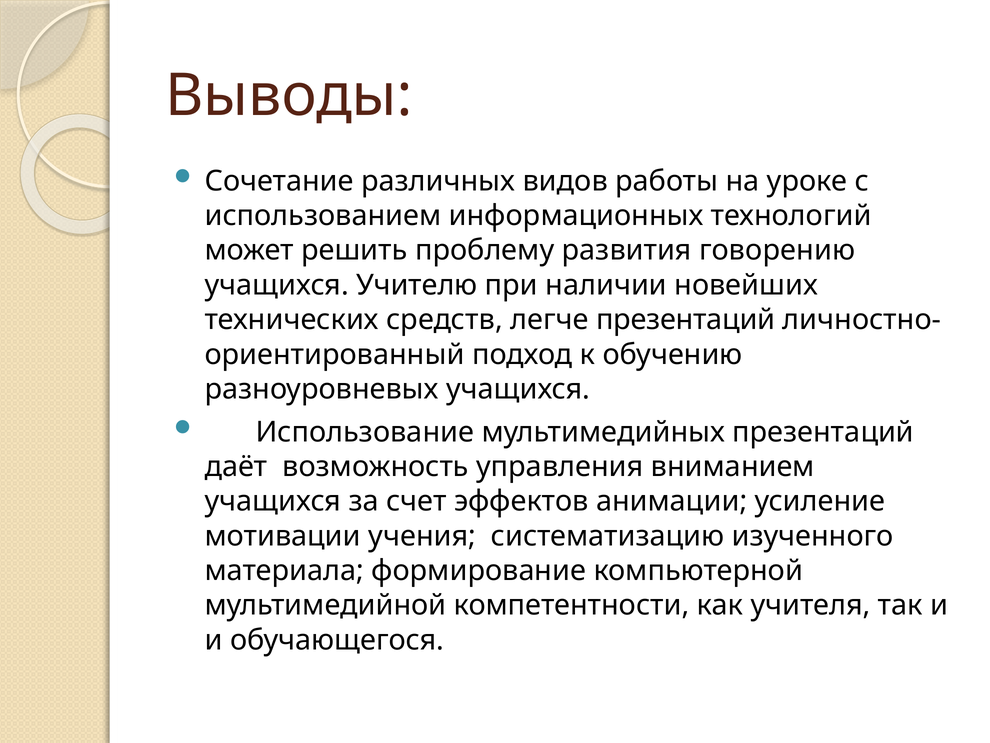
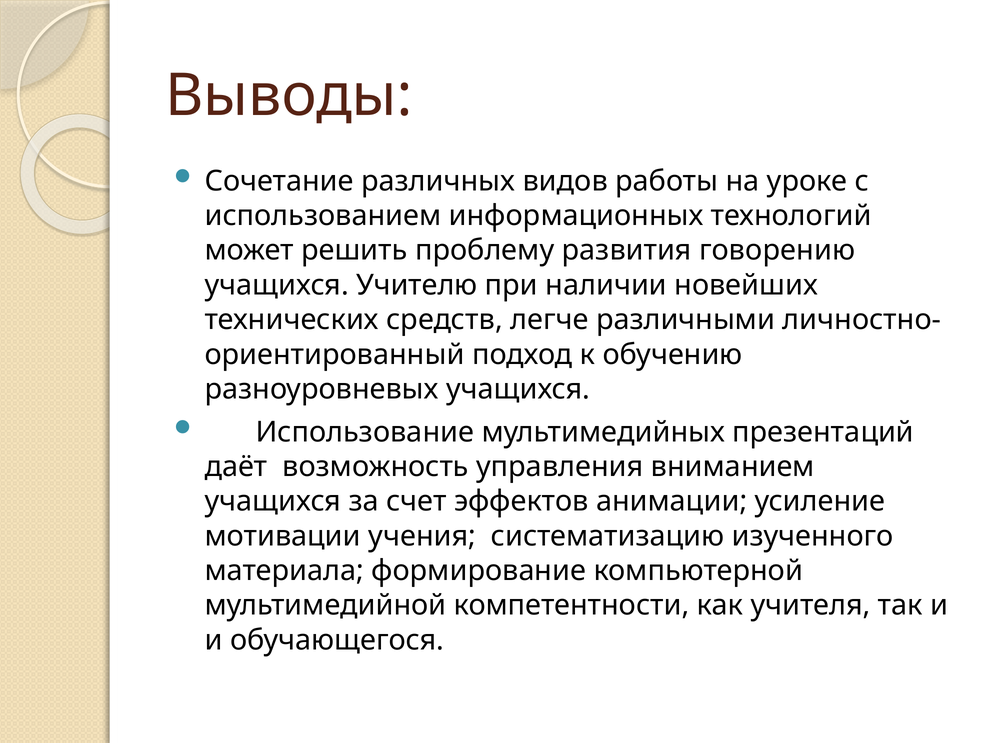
легче презентаций: презентаций -> различными
